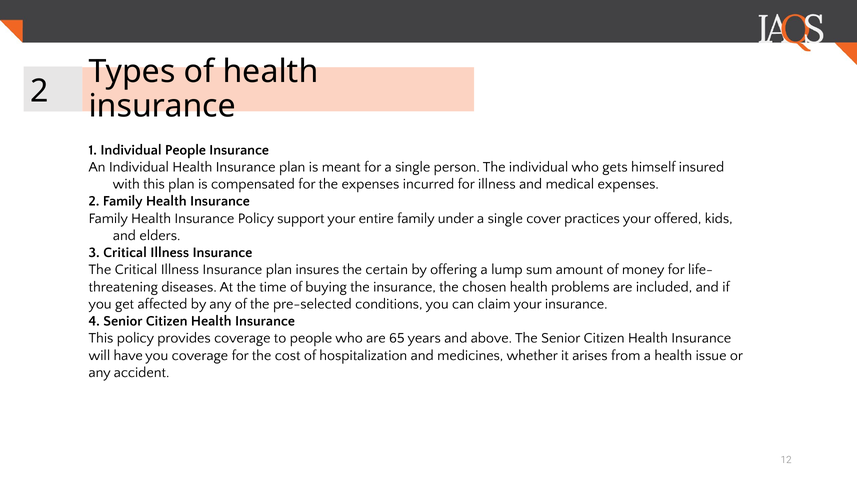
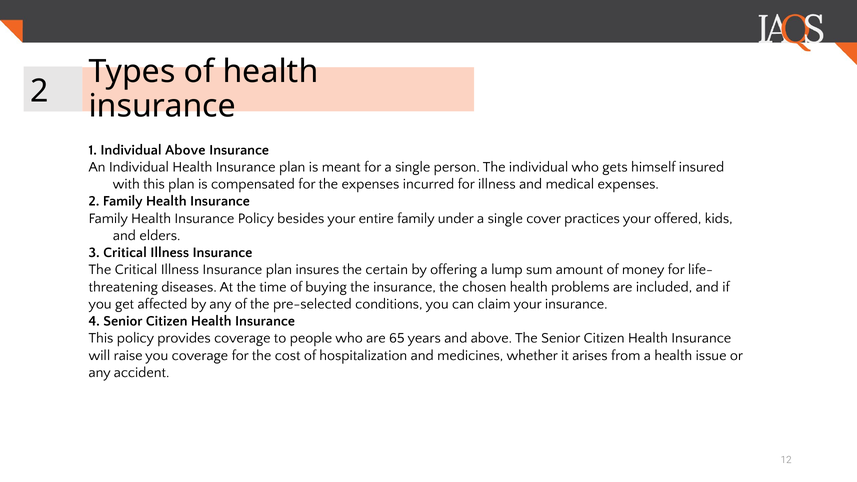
Individual People: People -> Above
support: support -> besides
have: have -> raise
